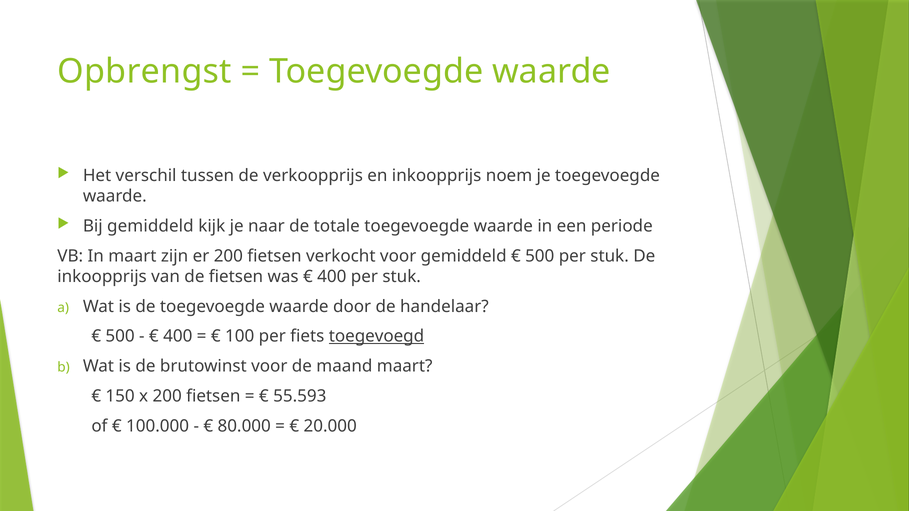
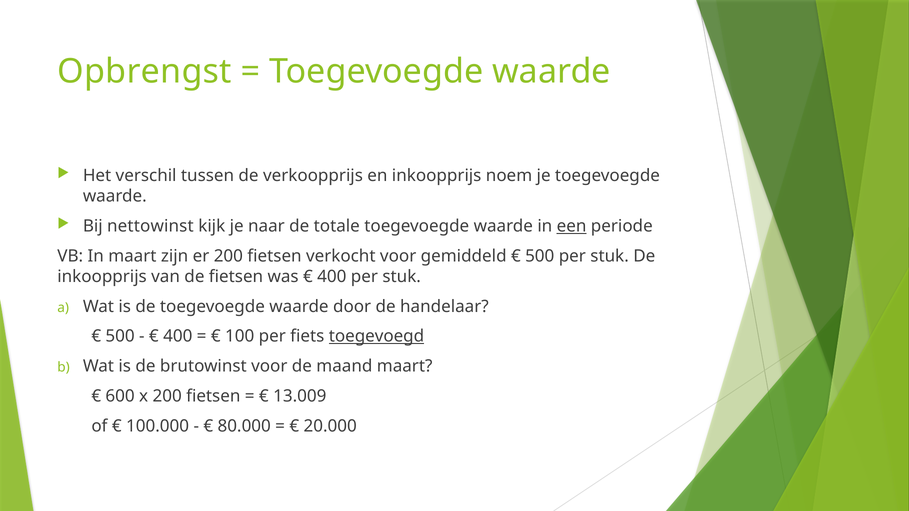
Bij gemiddeld: gemiddeld -> nettowinst
een underline: none -> present
150: 150 -> 600
55.593: 55.593 -> 13.009
